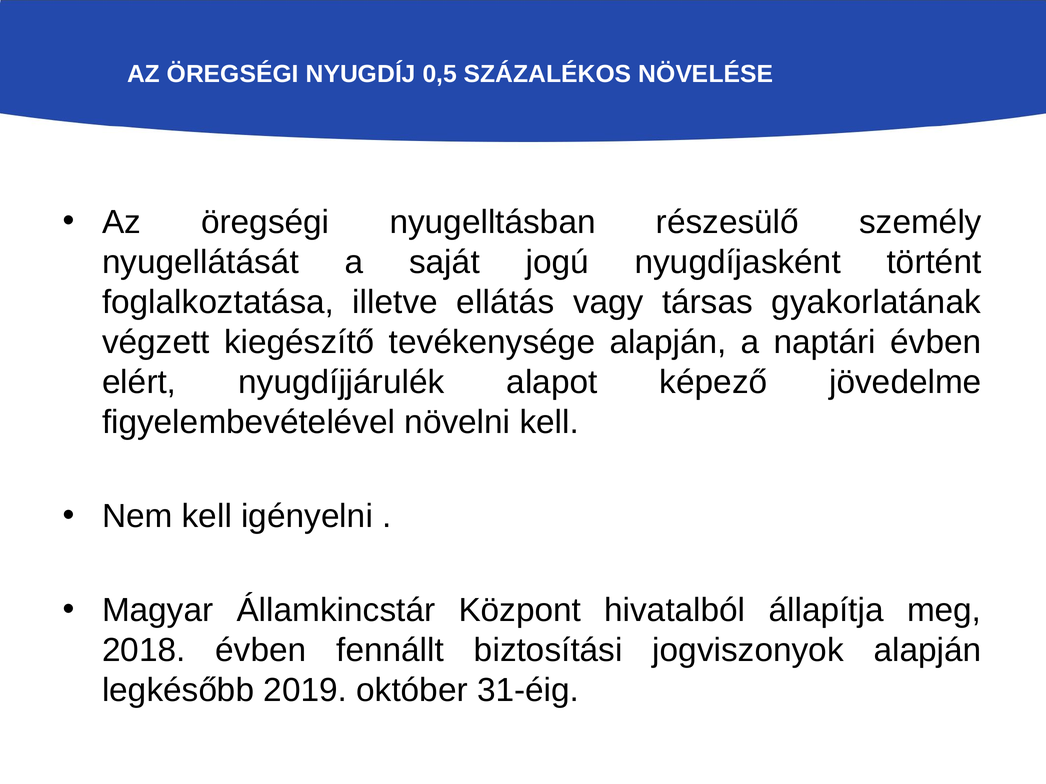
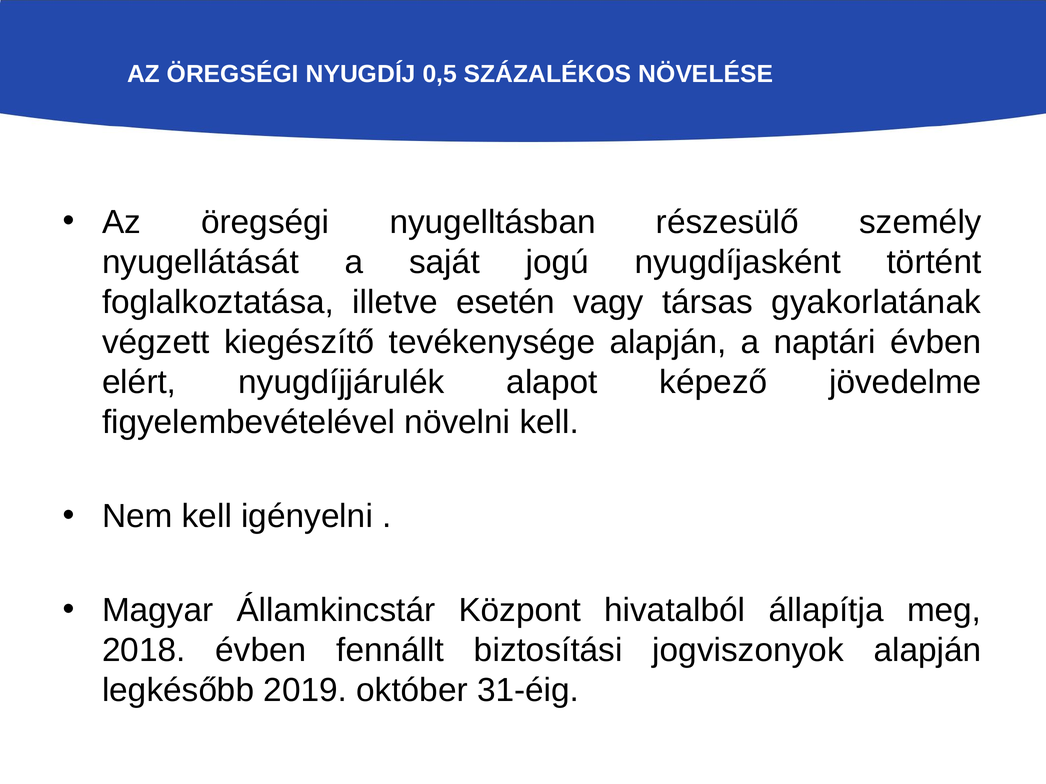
ellátás: ellátás -> esetén
